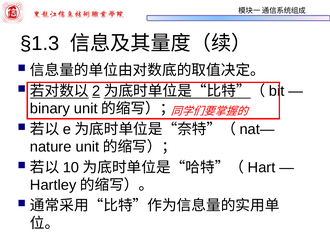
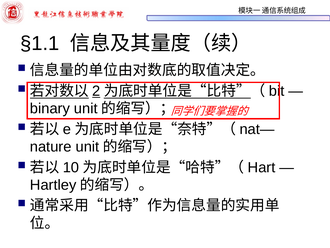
§1.3: §1.3 -> §1.1
